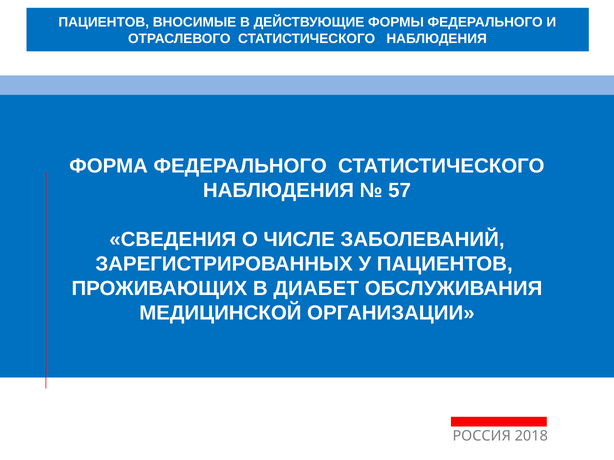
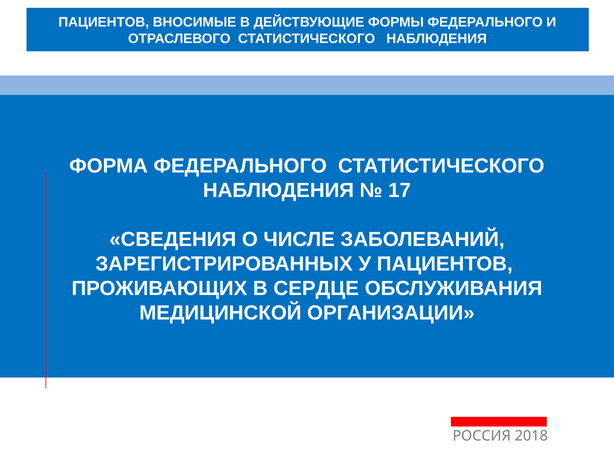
57: 57 -> 17
ДИАБЕТ: ДИАБЕТ -> СЕРДЦЕ
